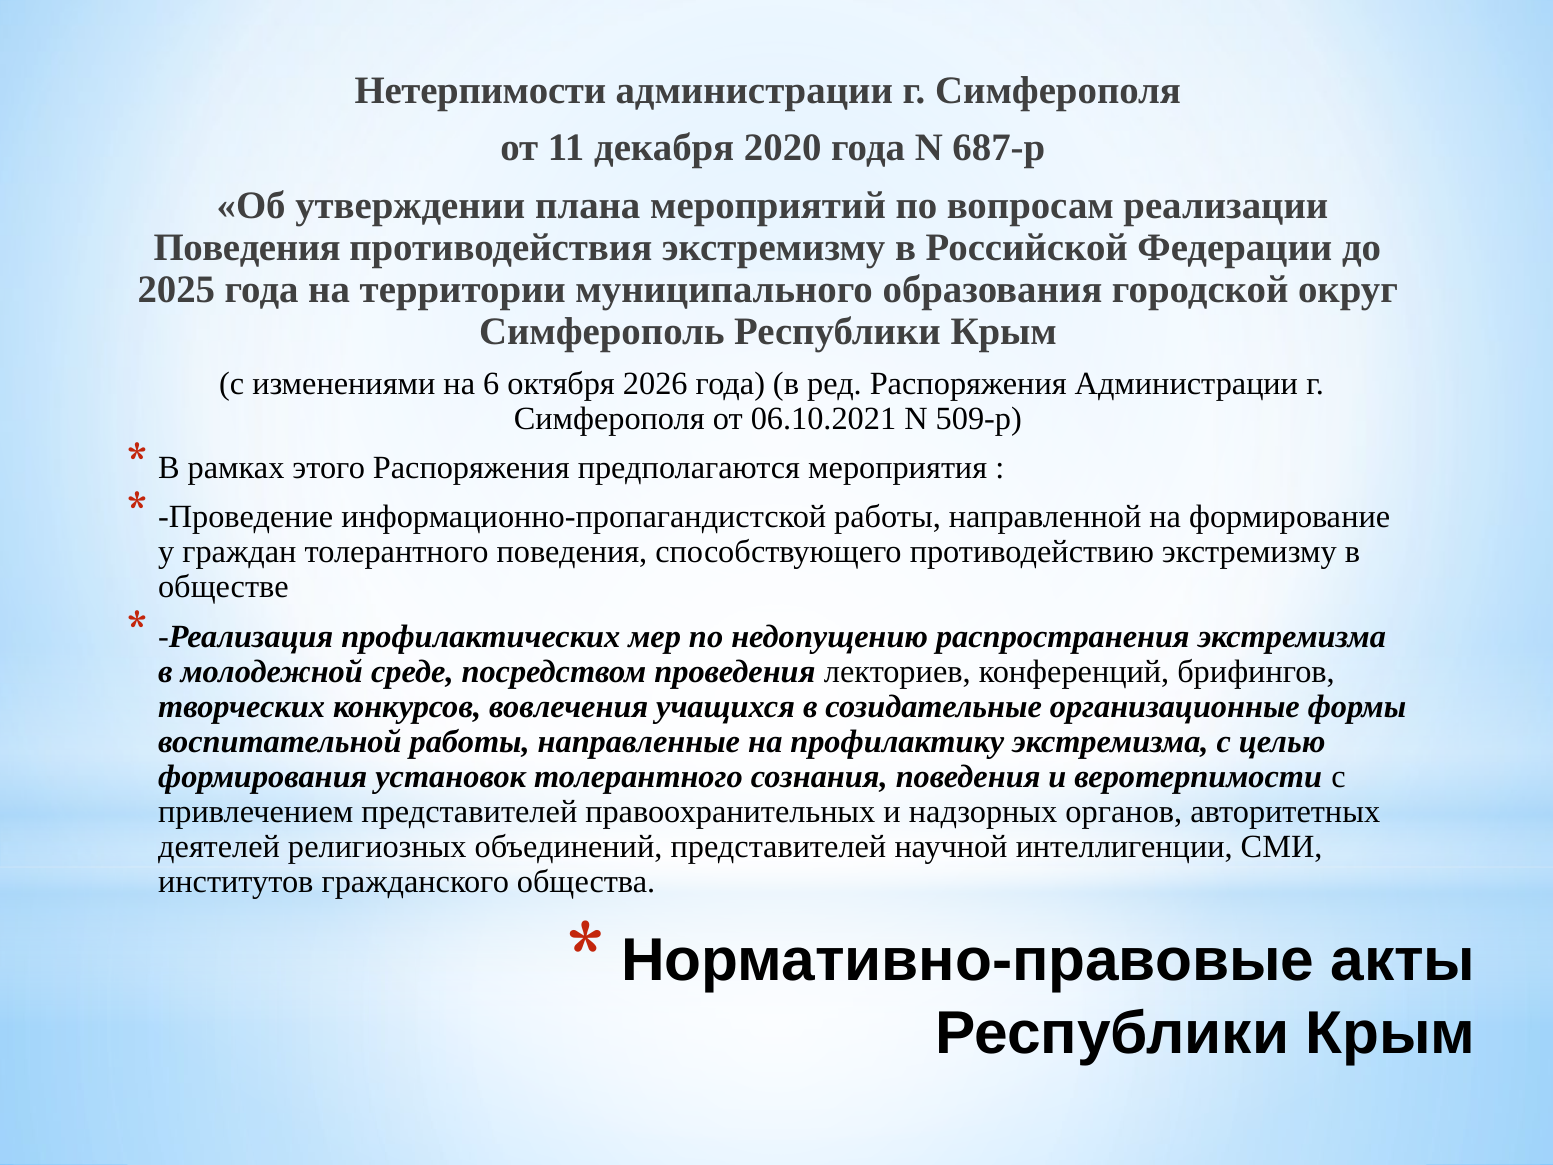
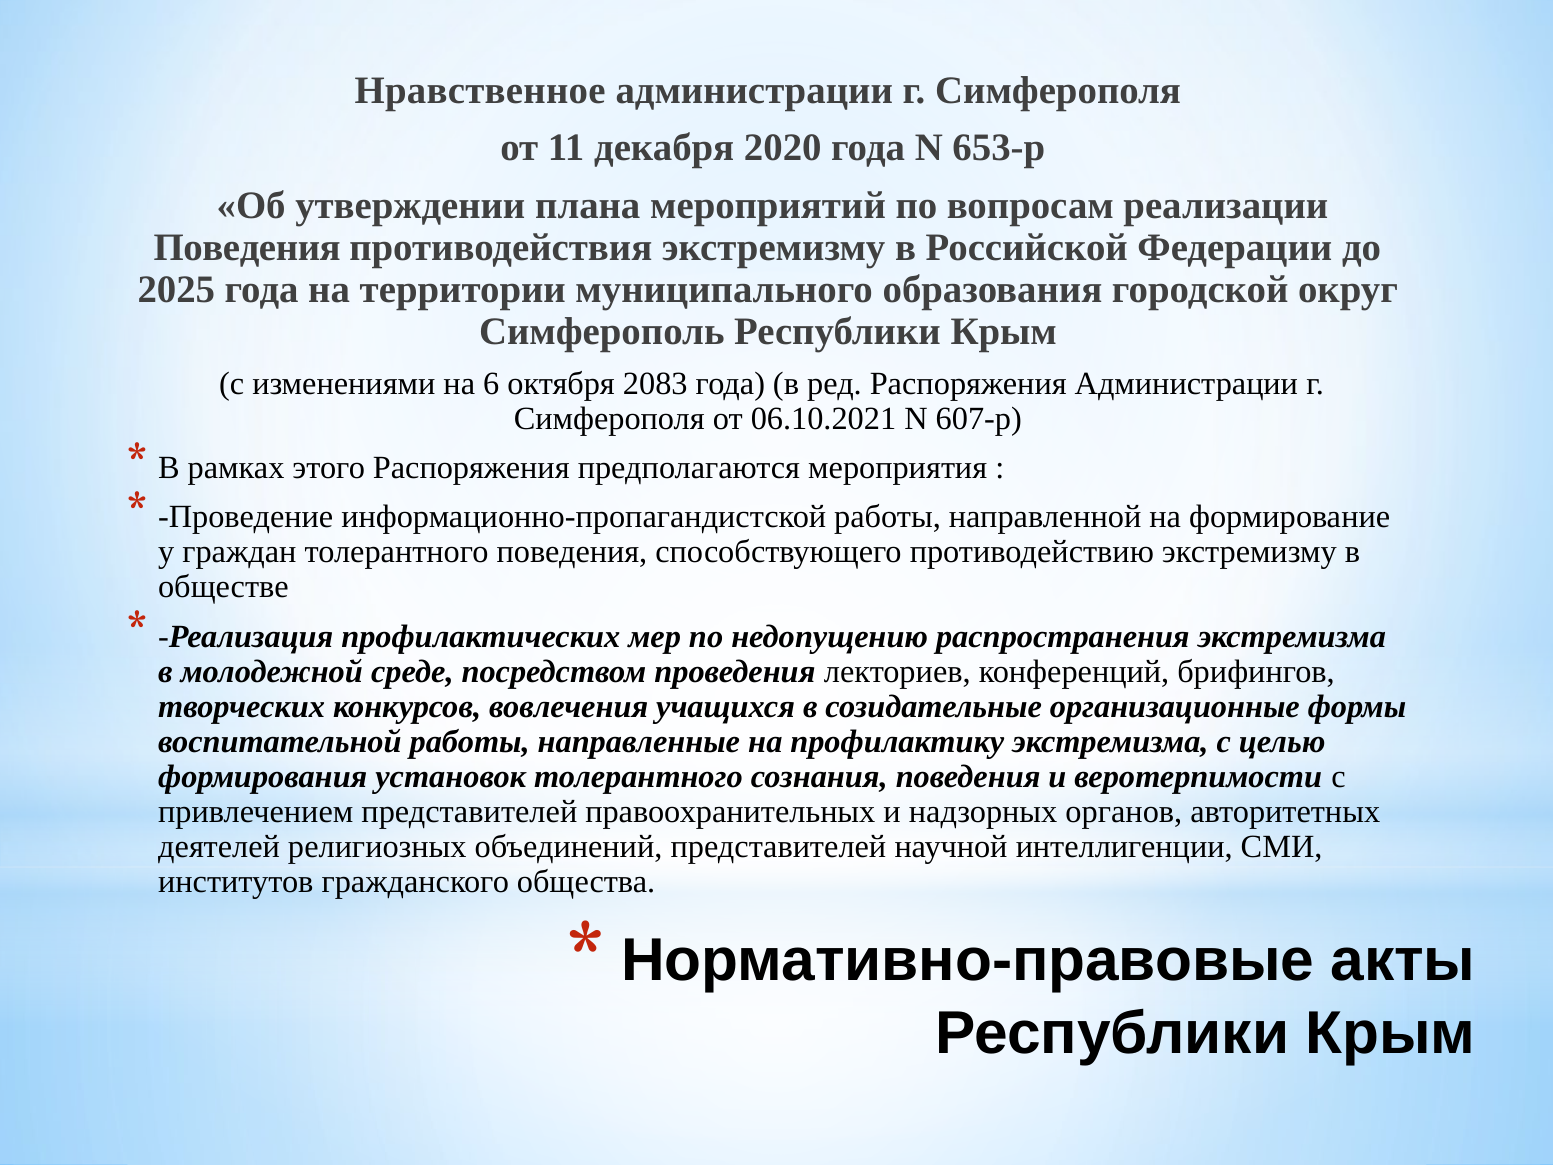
Нетерпимости: Нетерпимости -> Нравственное
687-р: 687-р -> 653-р
2026: 2026 -> 2083
509-р: 509-р -> 607-р
